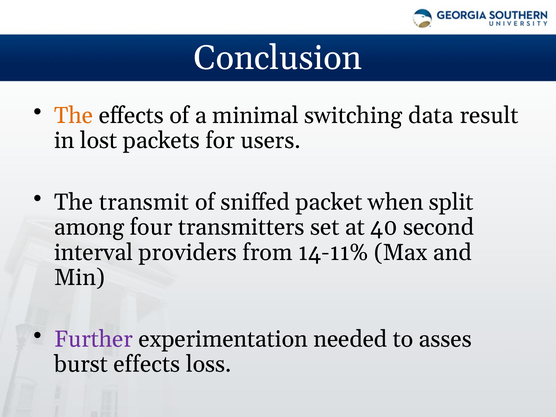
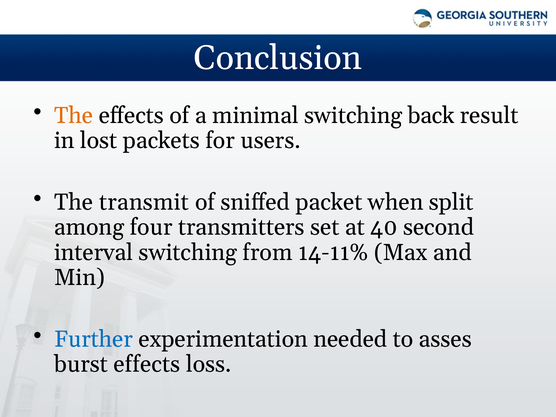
data: data -> back
interval providers: providers -> switching
Further colour: purple -> blue
